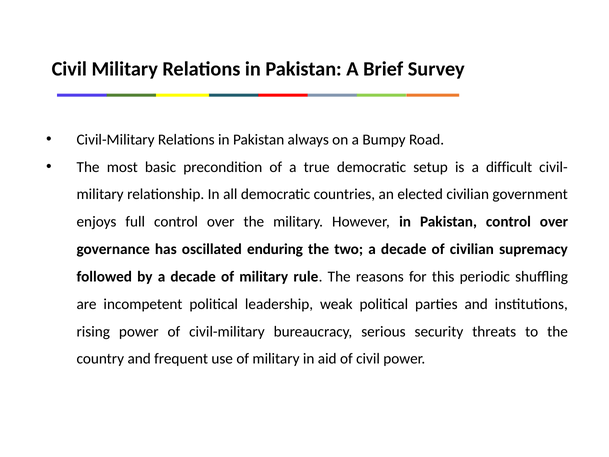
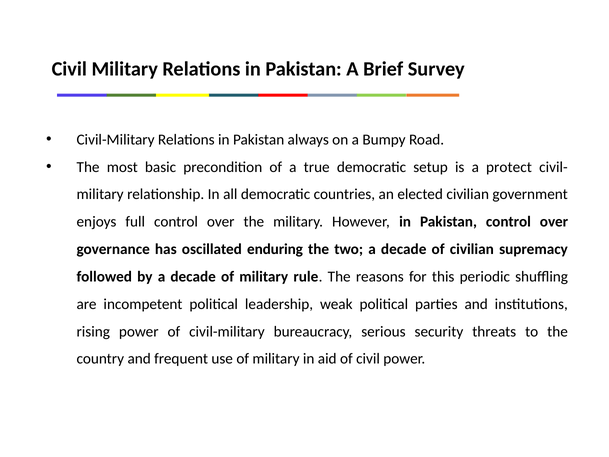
difficult: difficult -> protect
